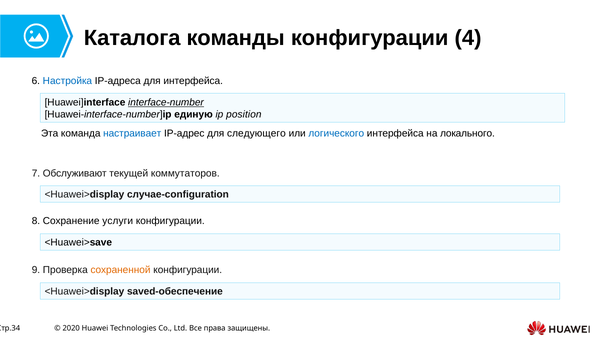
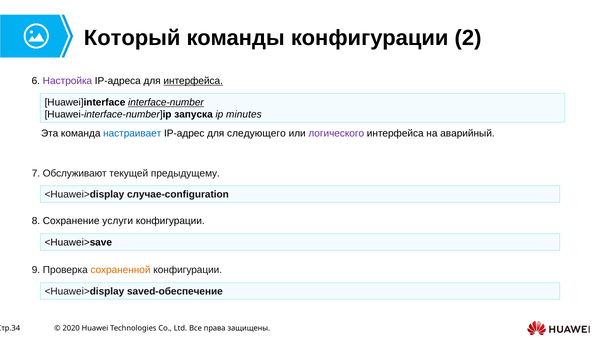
Каталога: Каталога -> Который
4: 4 -> 2
Настройка colour: blue -> purple
интерфейса at (193, 81) underline: none -> present
единую: единую -> запуска
position: position -> minutes
логического colour: blue -> purple
локального: локального -> аварийный
коммутаторов: коммутаторов -> предыдущему
